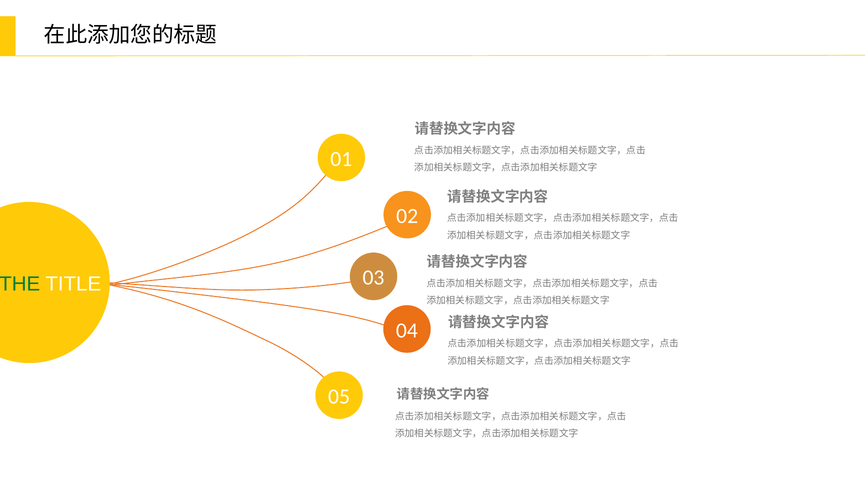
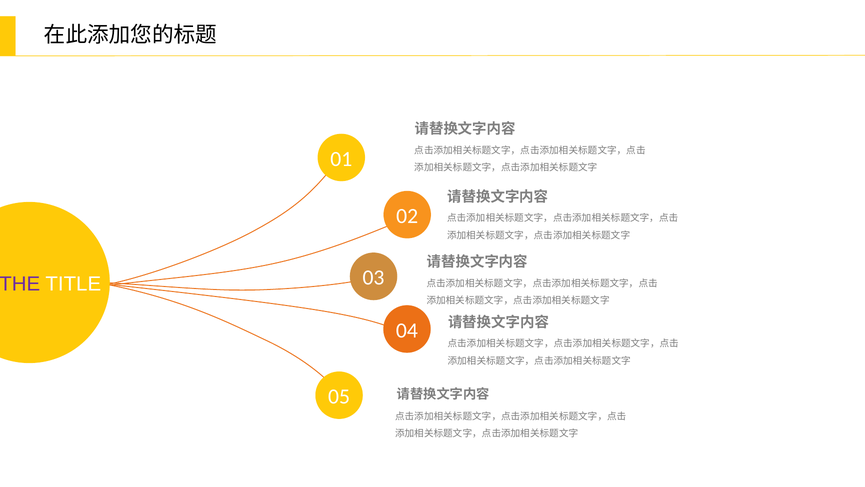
THE colour: green -> purple
